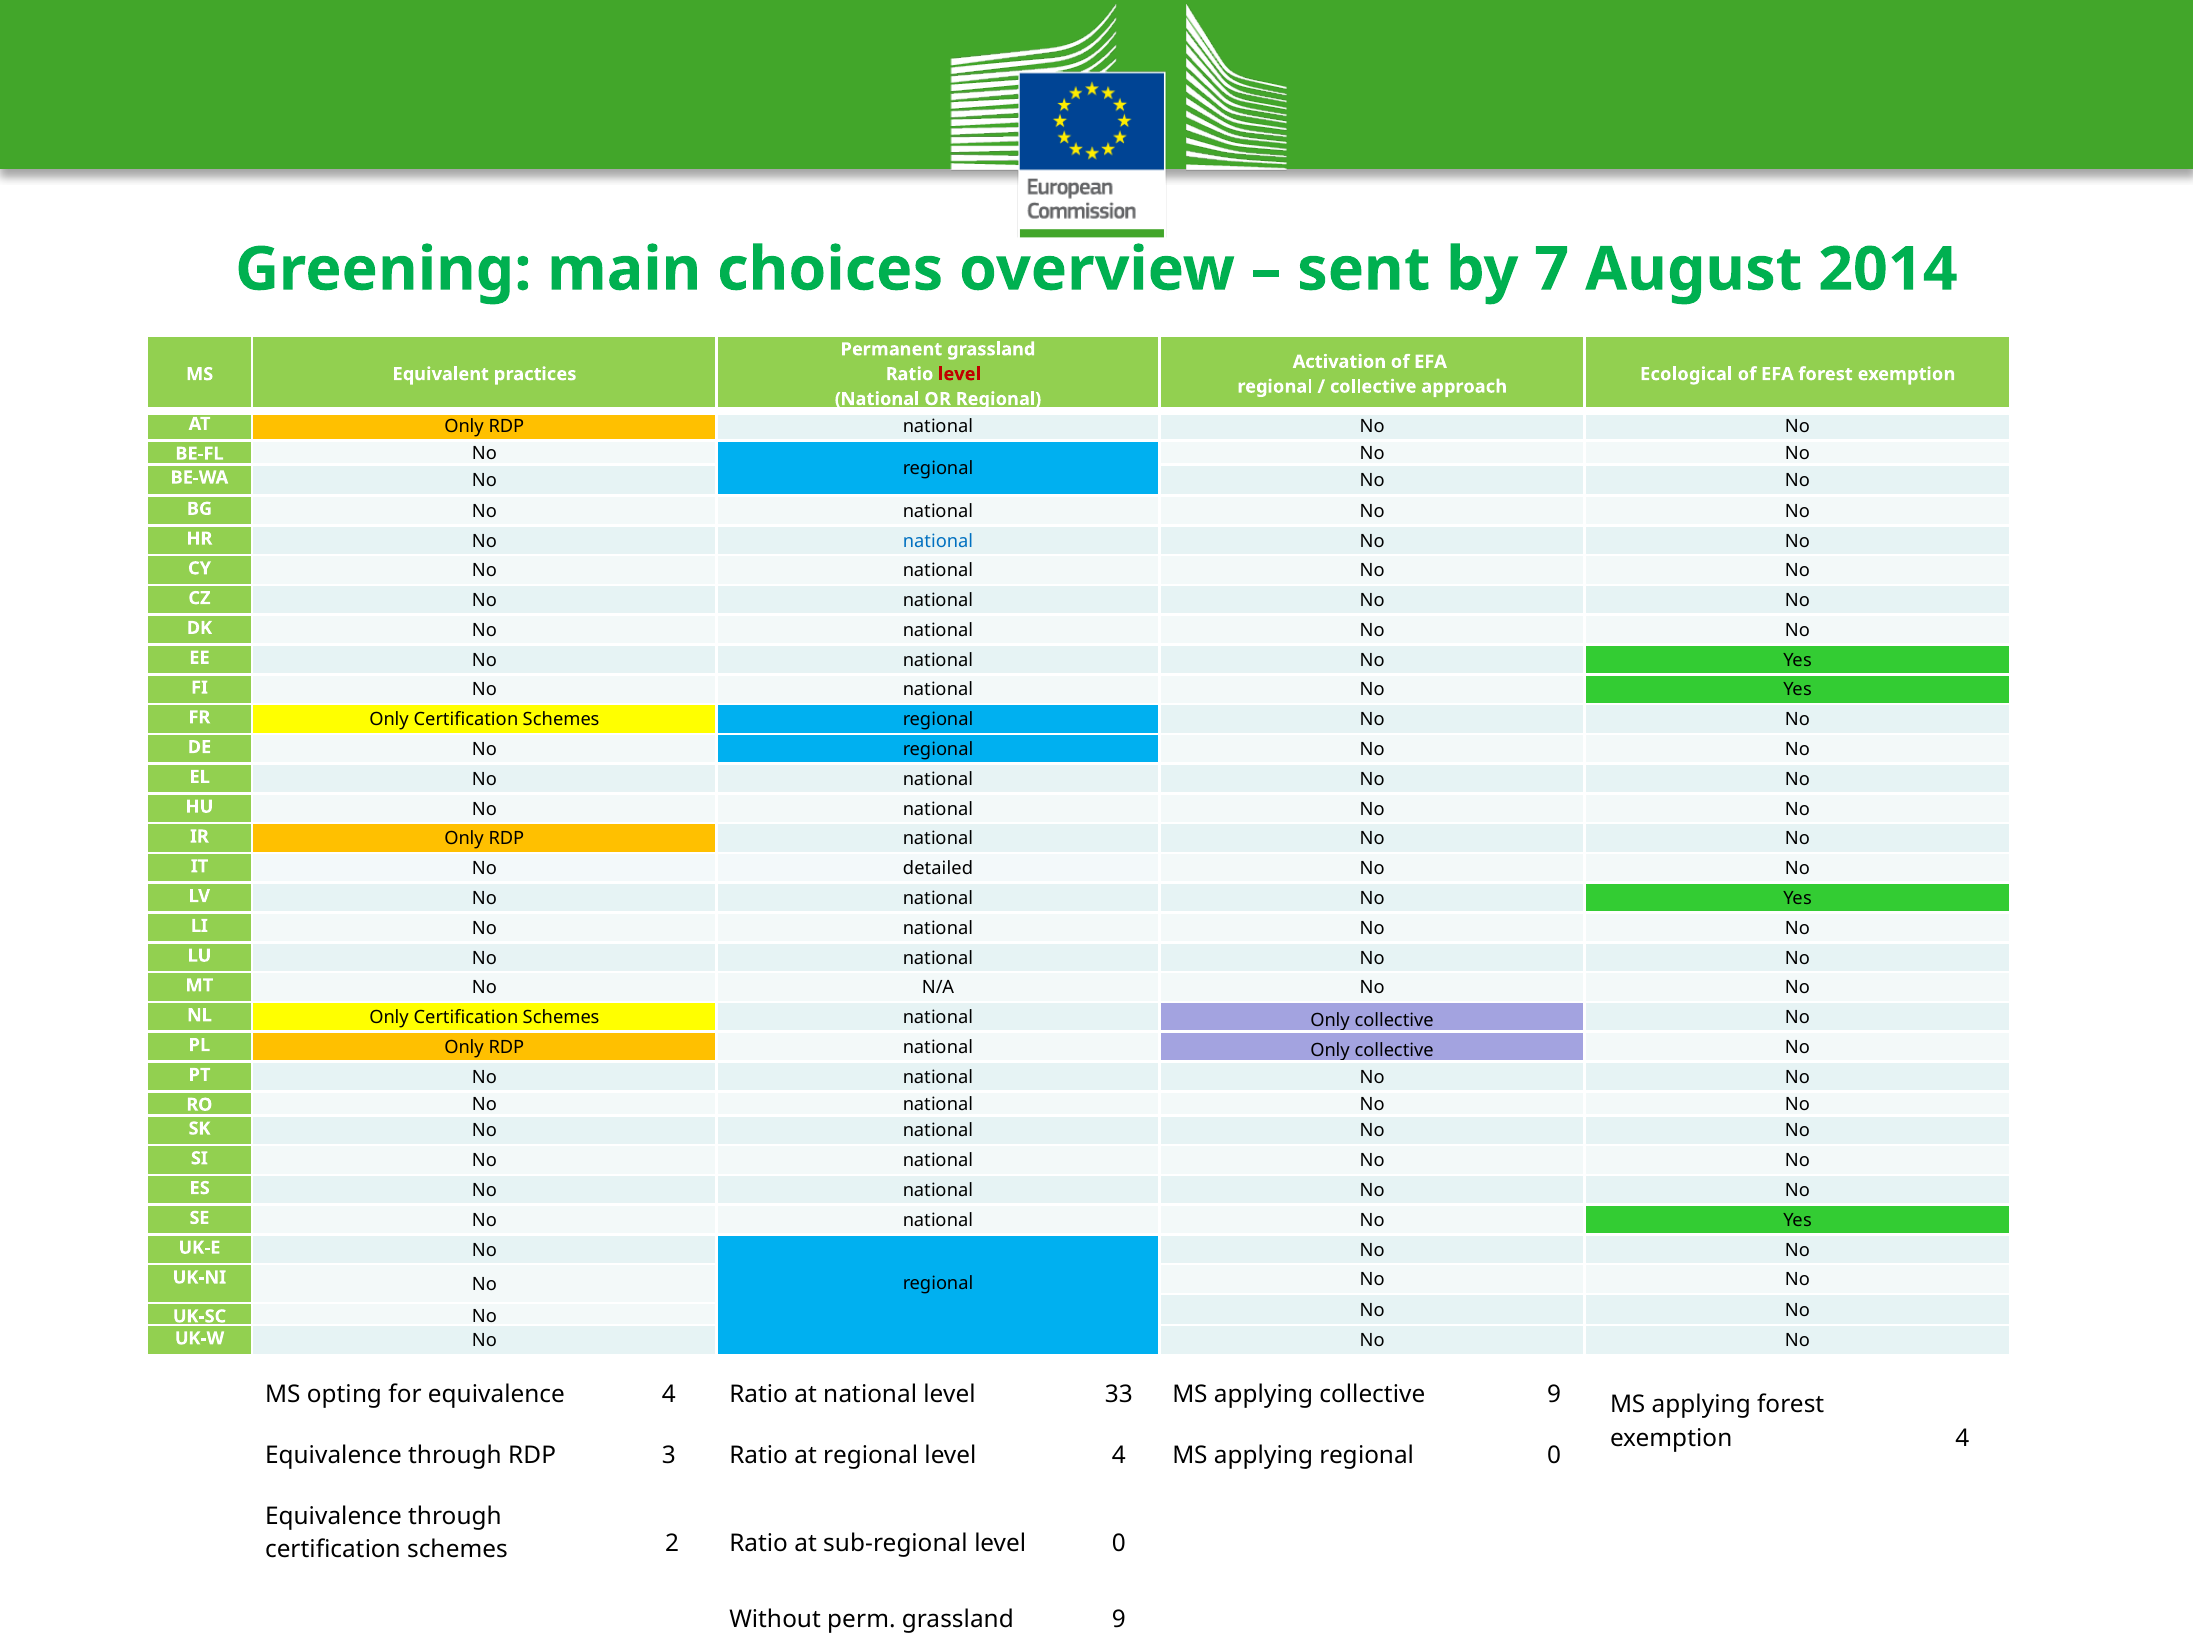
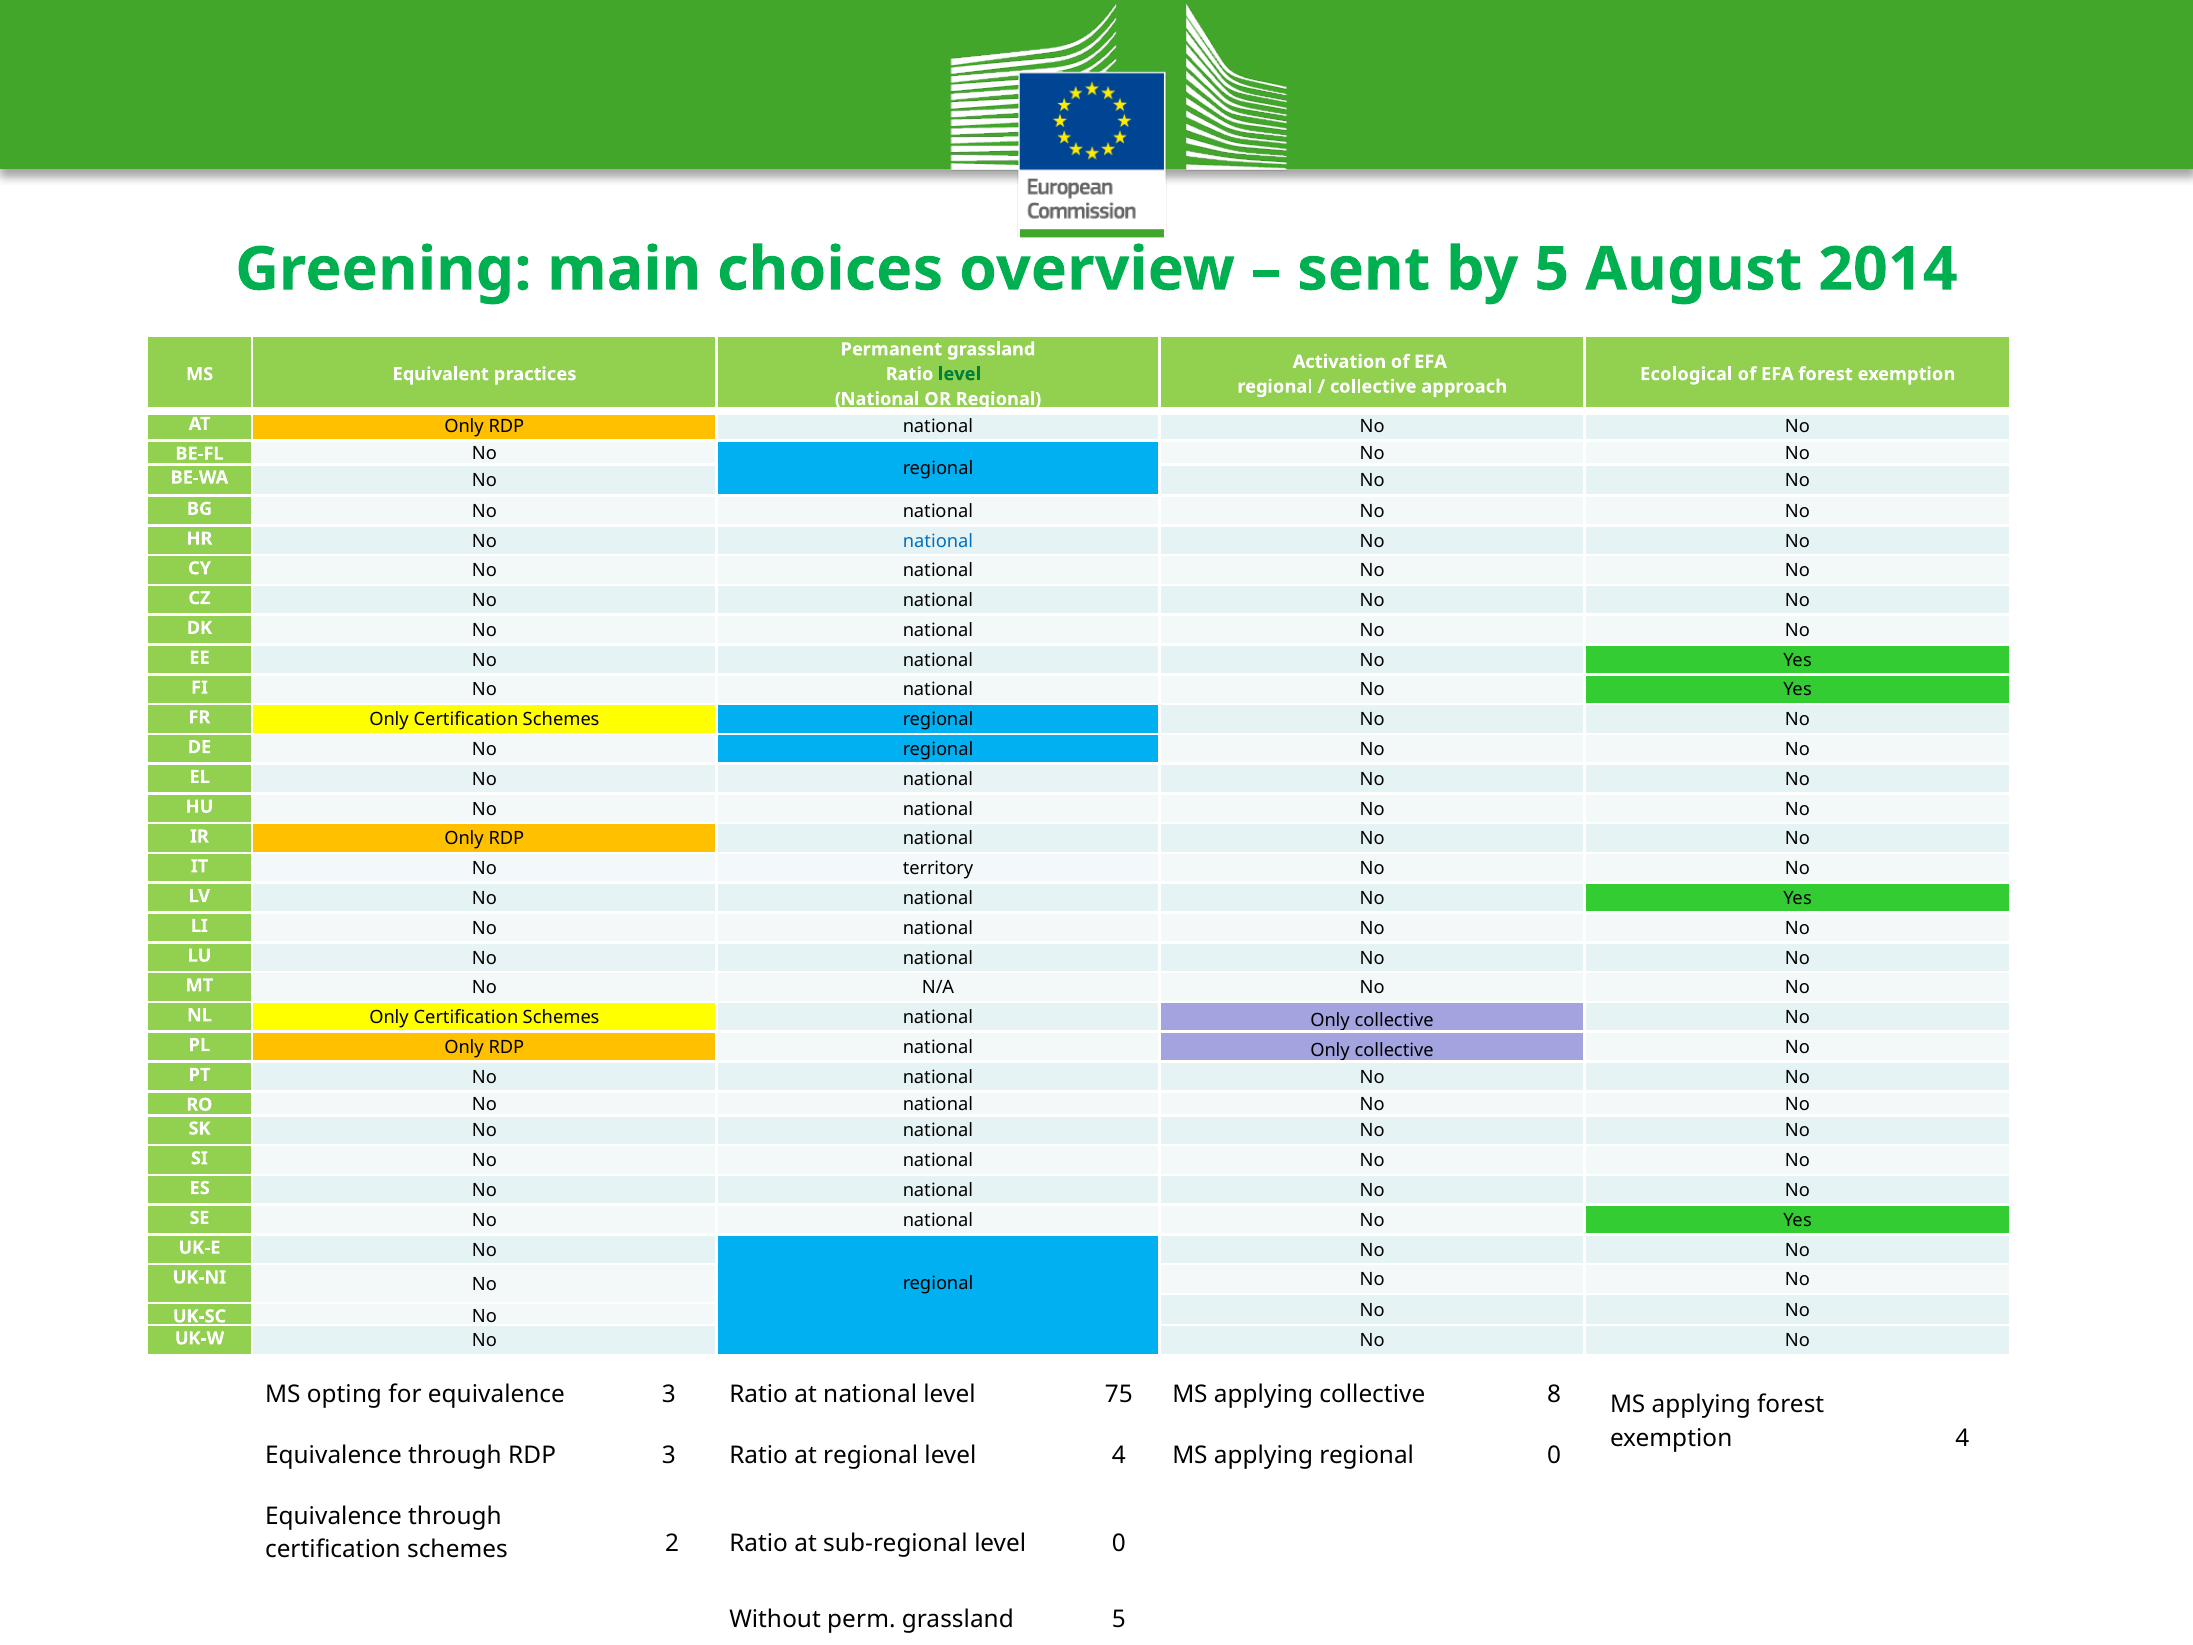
by 7: 7 -> 5
level at (959, 374) colour: red -> green
detailed: detailed -> territory
equivalence 4: 4 -> 3
33: 33 -> 75
collective 9: 9 -> 8
grassland 9: 9 -> 5
